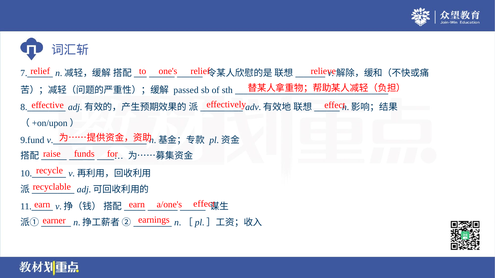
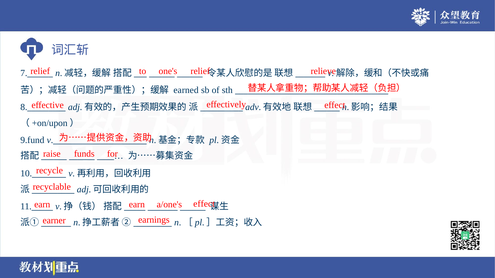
passed: passed -> earned
